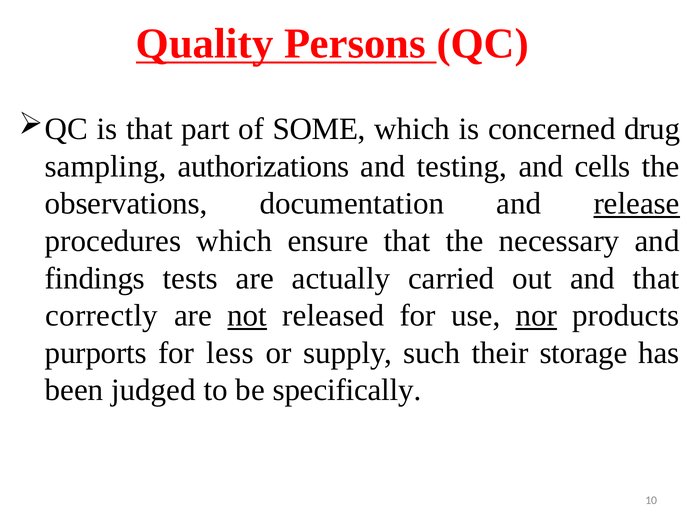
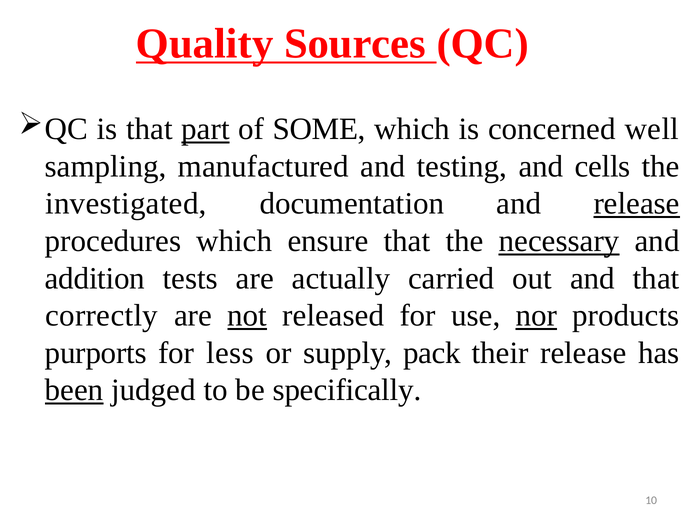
Persons: Persons -> Sources
part underline: none -> present
drug: drug -> well
authorizations: authorizations -> manufactured
observations: observations -> investigated
necessary underline: none -> present
findings: findings -> addition
such: such -> pack
their storage: storage -> release
been underline: none -> present
